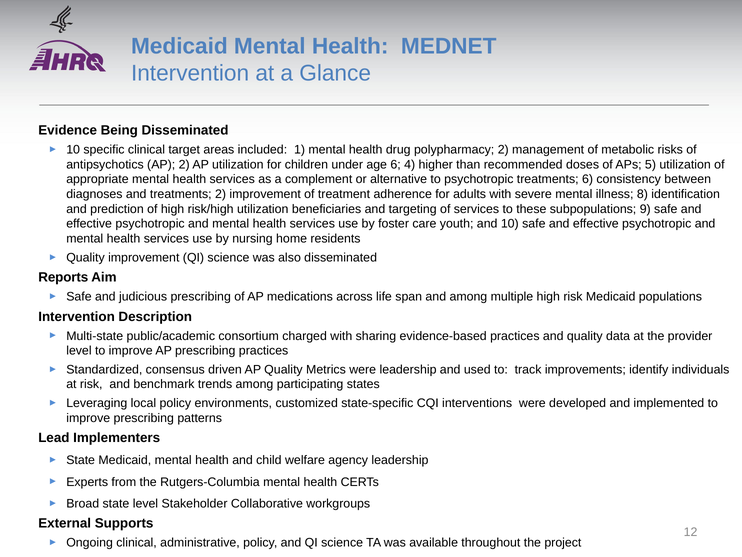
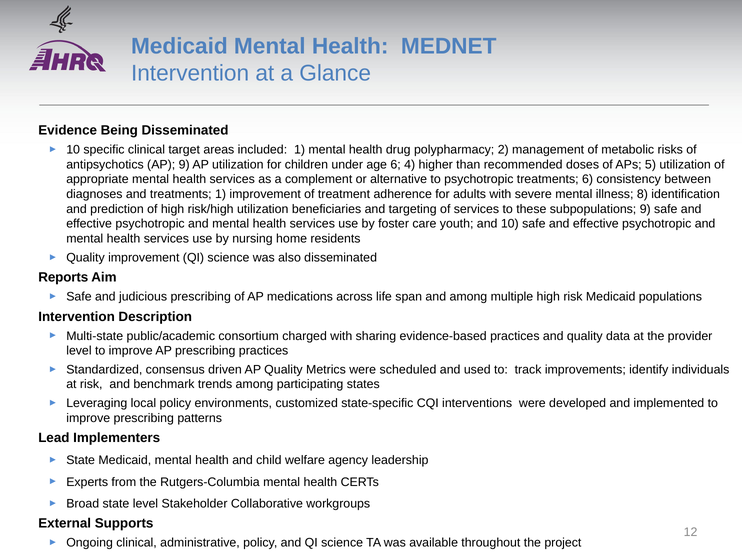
AP 2: 2 -> 9
treatments 2: 2 -> 1
were leadership: leadership -> scheduled
